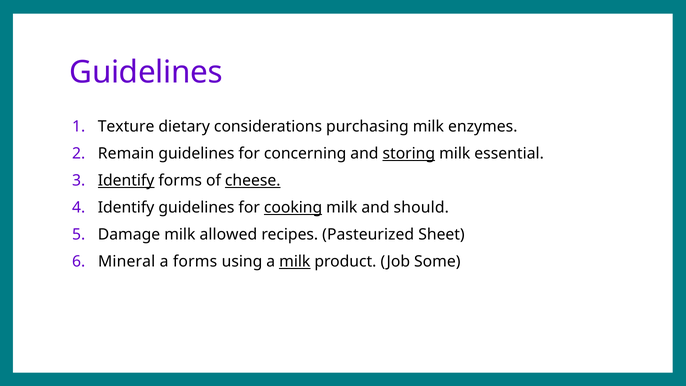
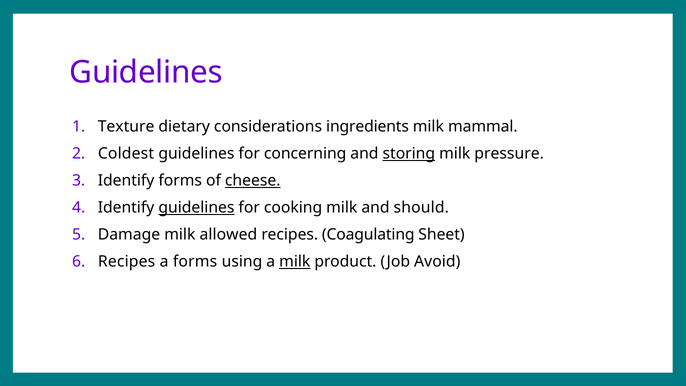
purchasing: purchasing -> ingredients
enzymes: enzymes -> mammal
Remain: Remain -> Coldest
essential: essential -> pressure
Identify at (126, 181) underline: present -> none
guidelines at (196, 208) underline: none -> present
cooking underline: present -> none
Pasteurized: Pasteurized -> Coagulating
Mineral at (127, 262): Mineral -> Recipes
Some: Some -> Avoid
